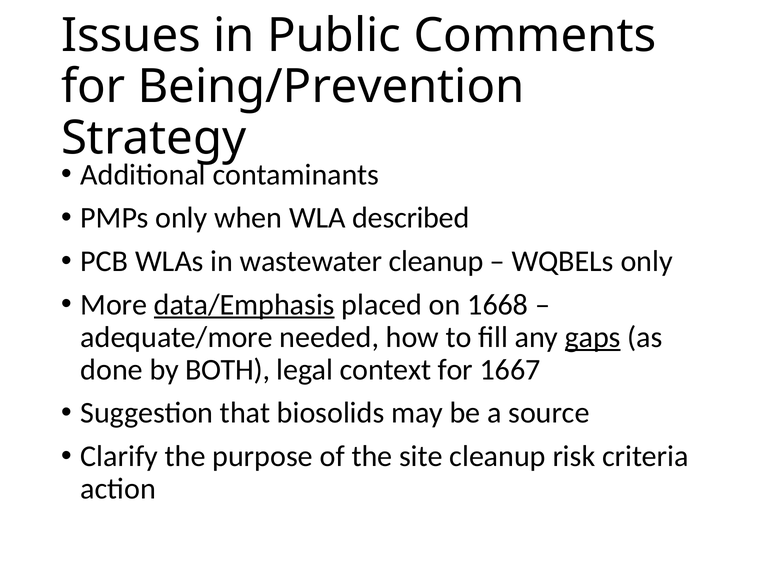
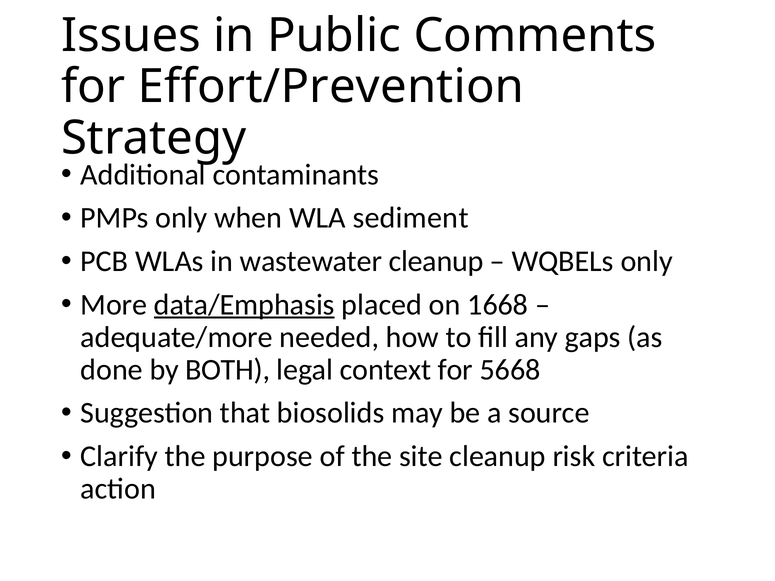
Being/Prevention: Being/Prevention -> Effort/Prevention
described: described -> sediment
gaps underline: present -> none
1667: 1667 -> 5668
